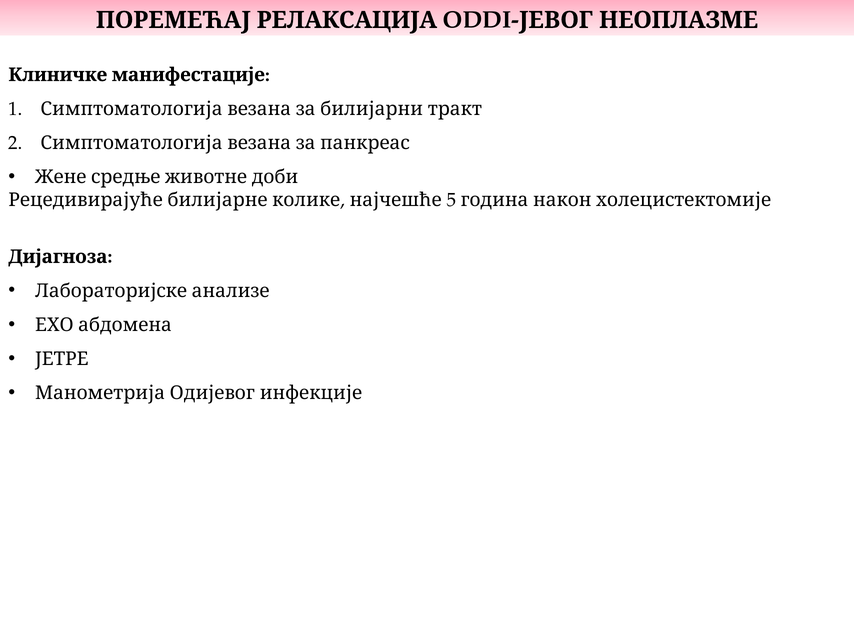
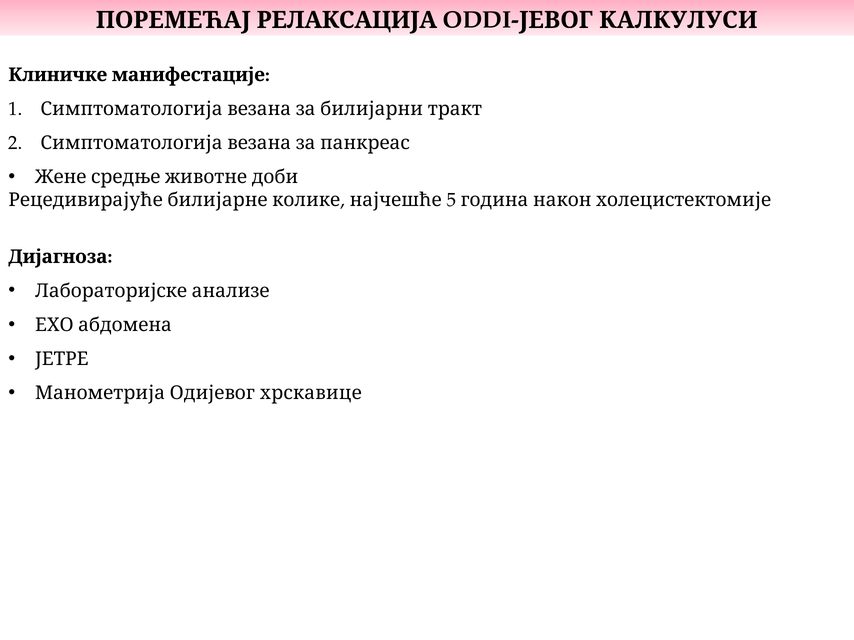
НЕОПЛАЗМЕ: НЕОПЛАЗМЕ -> КАЛКУЛУСИ
инфекције: инфекције -> хрскавице
